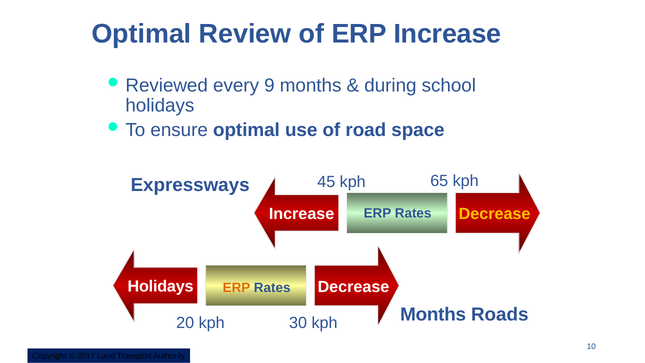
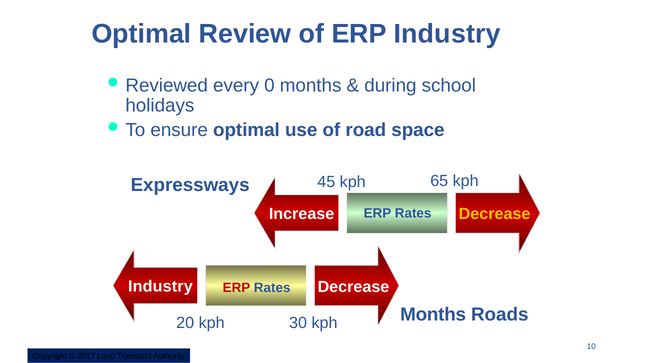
ERP Increase: Increase -> Industry
9: 9 -> 0
Holidays at (161, 287): Holidays -> Industry
ERP at (237, 288) colour: orange -> red
